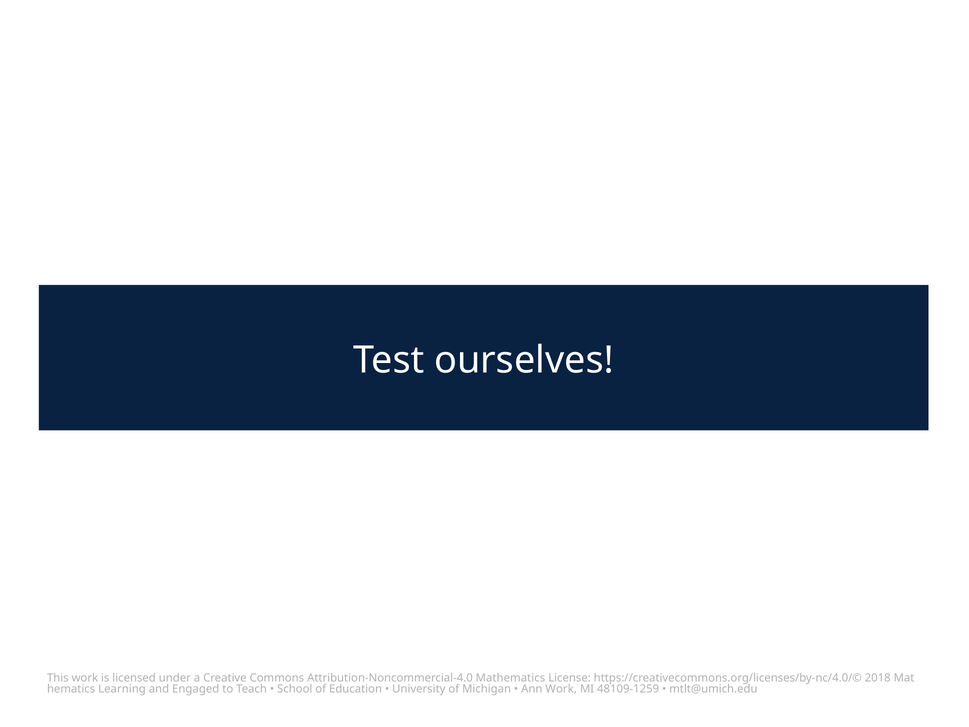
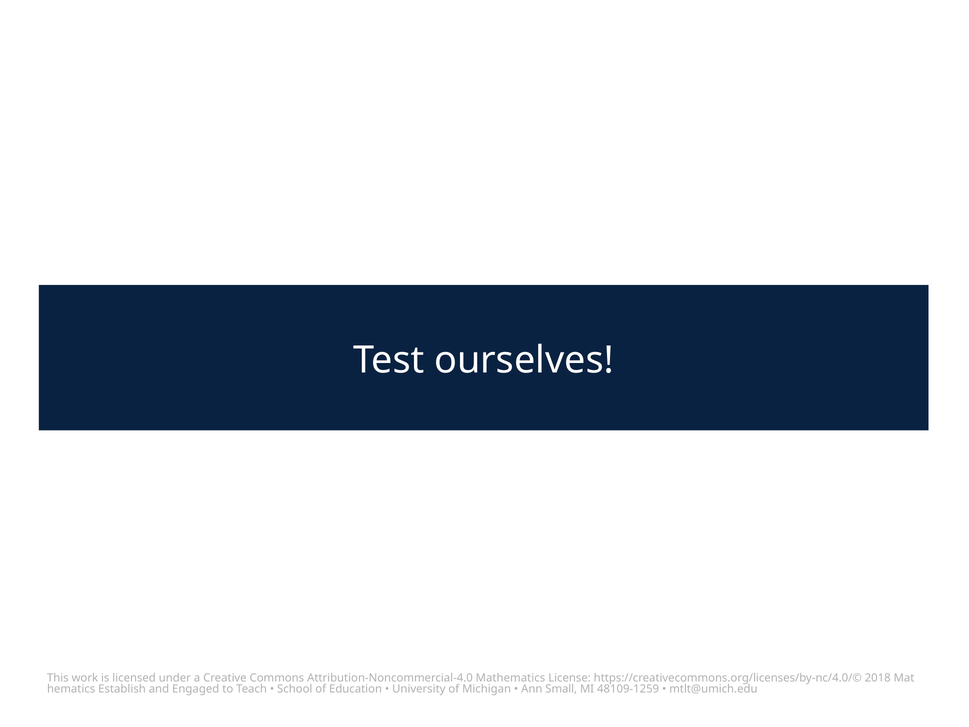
Learning: Learning -> Establish
Ann Work: Work -> Small
